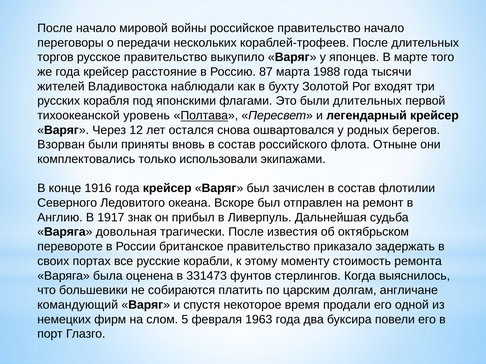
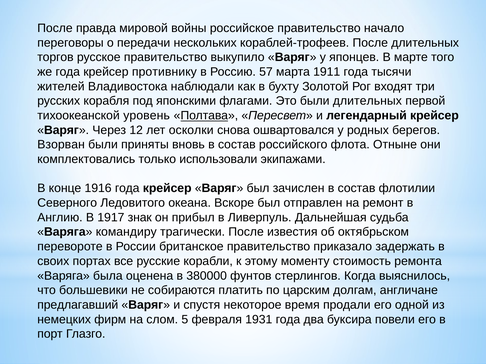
После начало: начало -> правда
расстояние: расстояние -> противнику
87: 87 -> 57
1988: 1988 -> 1911
остался: остался -> осколки
довольная: довольная -> командиру
331473: 331473 -> 380000
командующий: командующий -> предлагавший
1963: 1963 -> 1931
